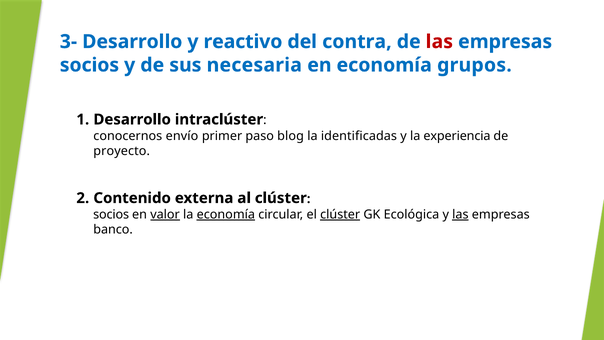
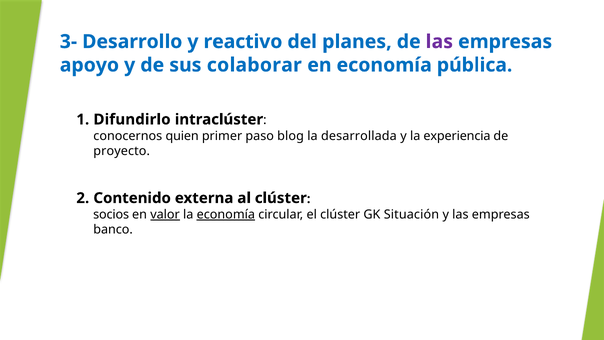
contra: contra -> planes
las at (439, 42) colour: red -> purple
socios at (89, 65): socios -> apoyo
necesaria: necesaria -> colaborar
grupos: grupos -> pública
Desarrollo at (132, 119): Desarrollo -> Difundirlo
envío: envío -> quien
identificadas: identificadas -> desarrollada
clúster at (340, 214) underline: present -> none
Ecológica: Ecológica -> Situación
las at (460, 214) underline: present -> none
